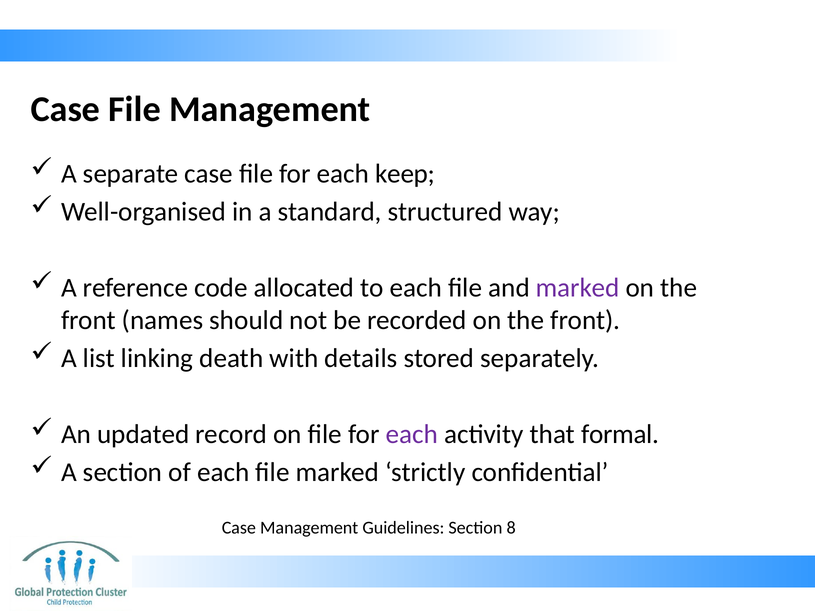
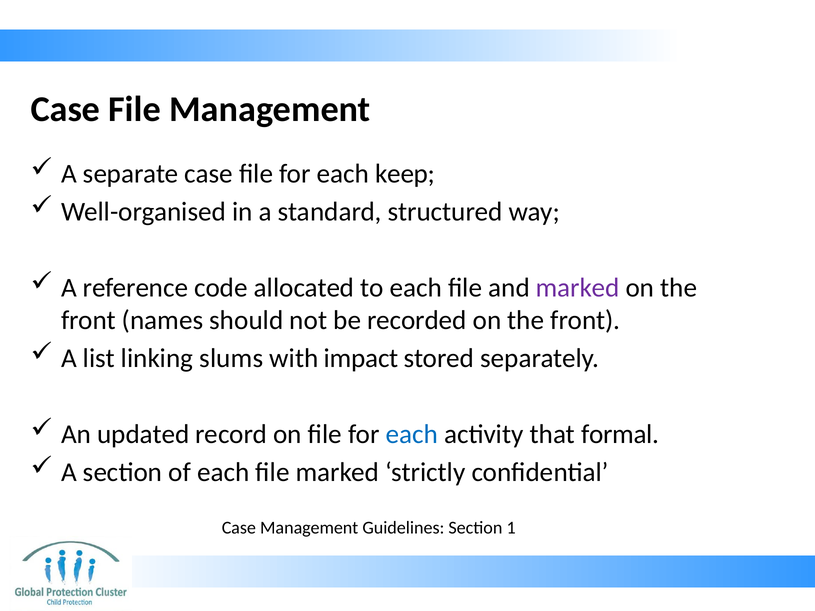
death: death -> slums
details: details -> impact
each at (412, 435) colour: purple -> blue
8: 8 -> 1
